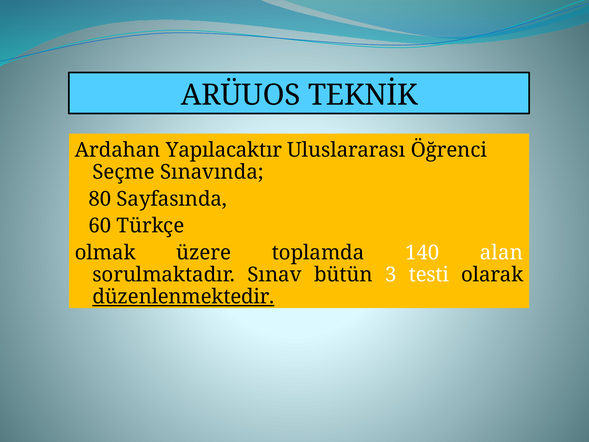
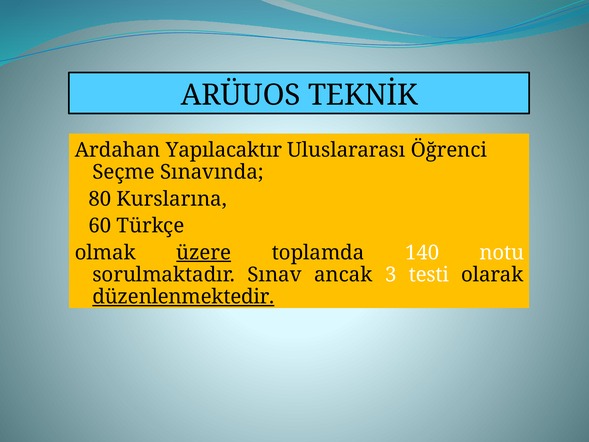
Sayfasında: Sayfasında -> Kurslarına
üzere underline: none -> present
alan: alan -> notu
bütün: bütün -> ancak
